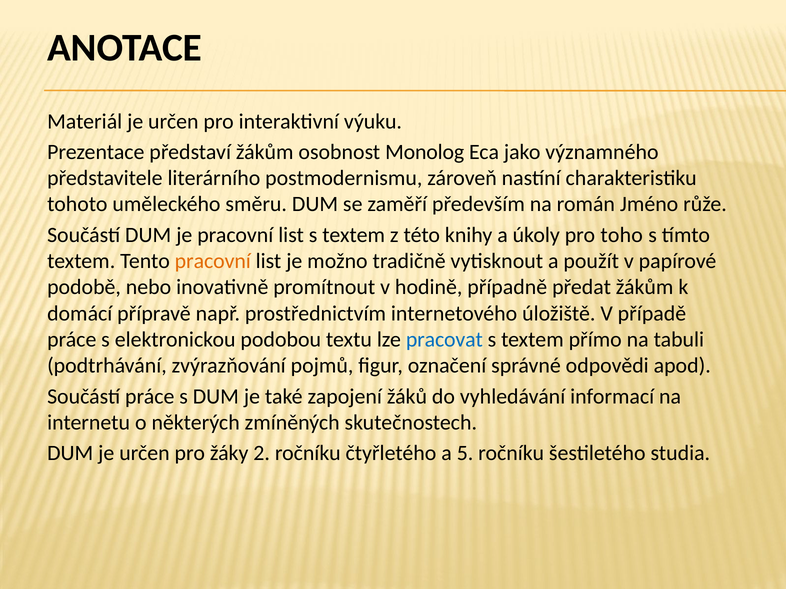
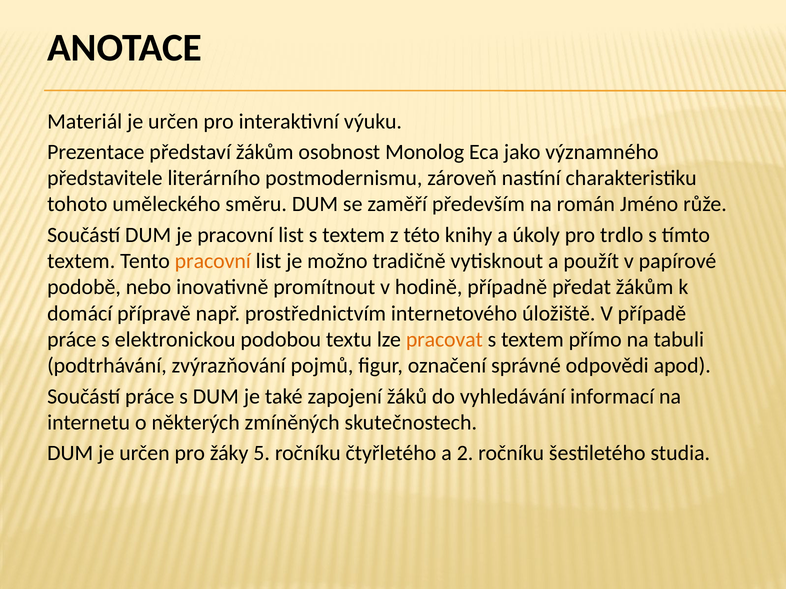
toho: toho -> trdlo
pracovat colour: blue -> orange
2: 2 -> 5
5: 5 -> 2
